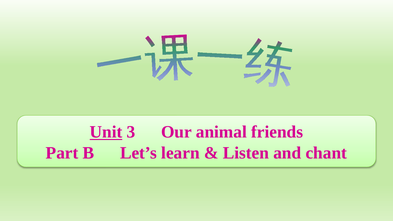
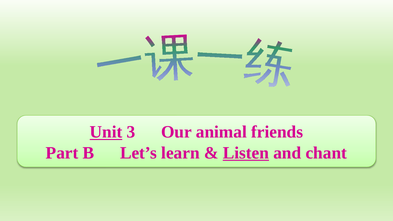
Listen underline: none -> present
